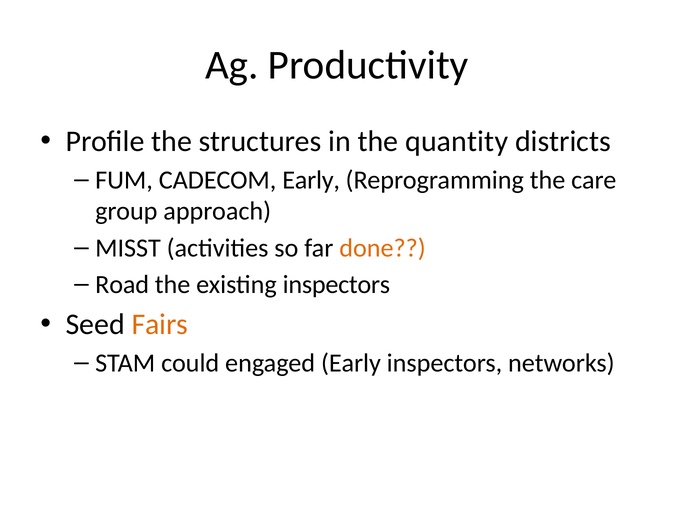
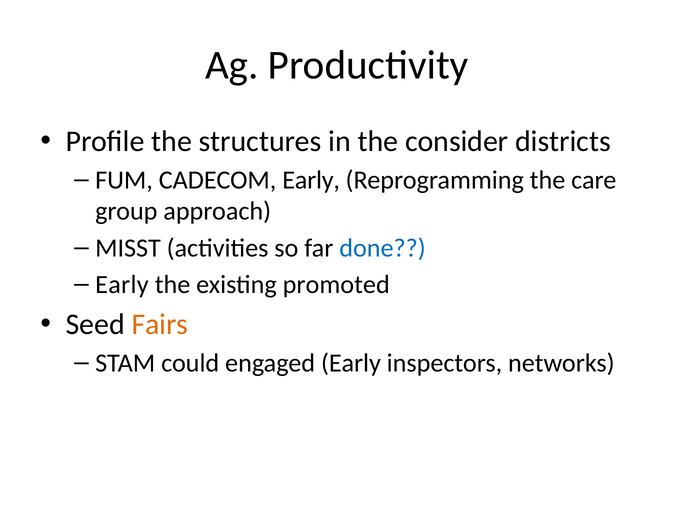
quantity: quantity -> consider
done colour: orange -> blue
Road at (122, 285): Road -> Early
existing inspectors: inspectors -> promoted
